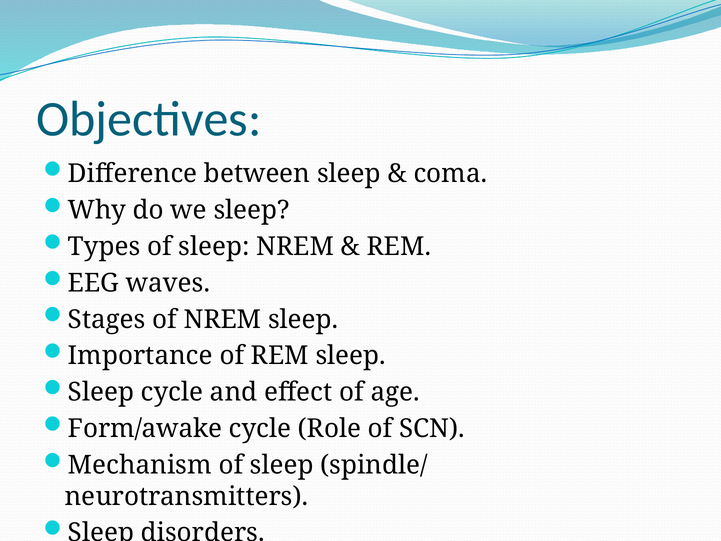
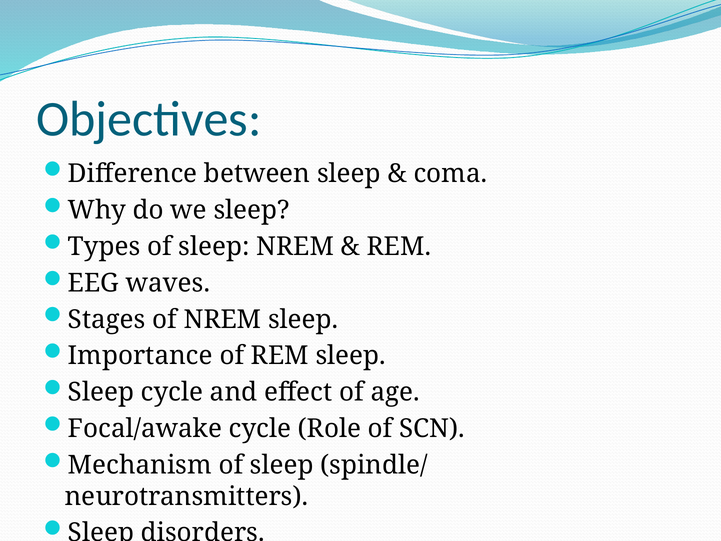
Form/awake: Form/awake -> Focal/awake
